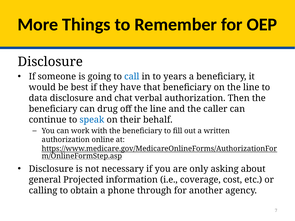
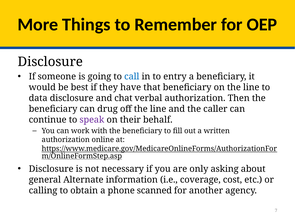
years: years -> entry
speak colour: blue -> purple
Projected: Projected -> Alternate
through: through -> scanned
